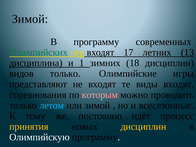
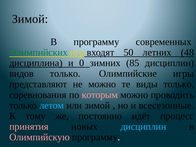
17: 17 -> 50
13: 13 -> 48
1: 1 -> 0
18: 18 -> 85
не входят: входят -> можно
виды входят: входят -> только
принятия colour: yellow -> pink
дисциплин at (143, 127) colour: yellow -> light blue
Олимпийскую colour: white -> pink
